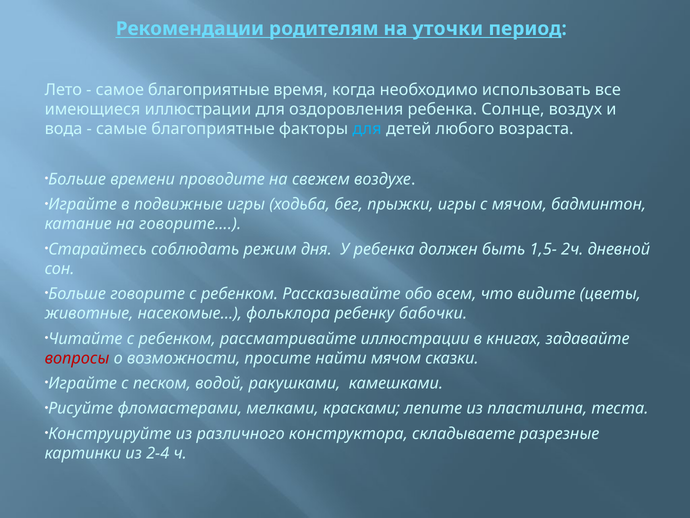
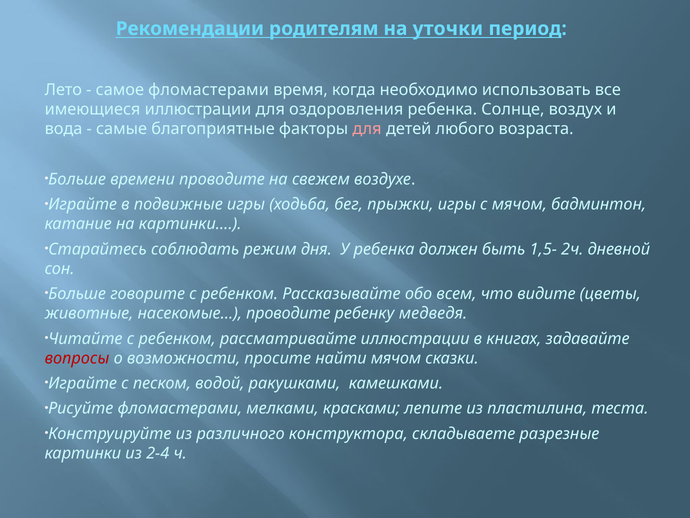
самое благоприятные: благоприятные -> фломастерами
для at (367, 129) colour: light blue -> pink
говорите…: говорите… -> картинки…
насекомые… фольклора: фольклора -> проводите
бабочки: бабочки -> медведя
